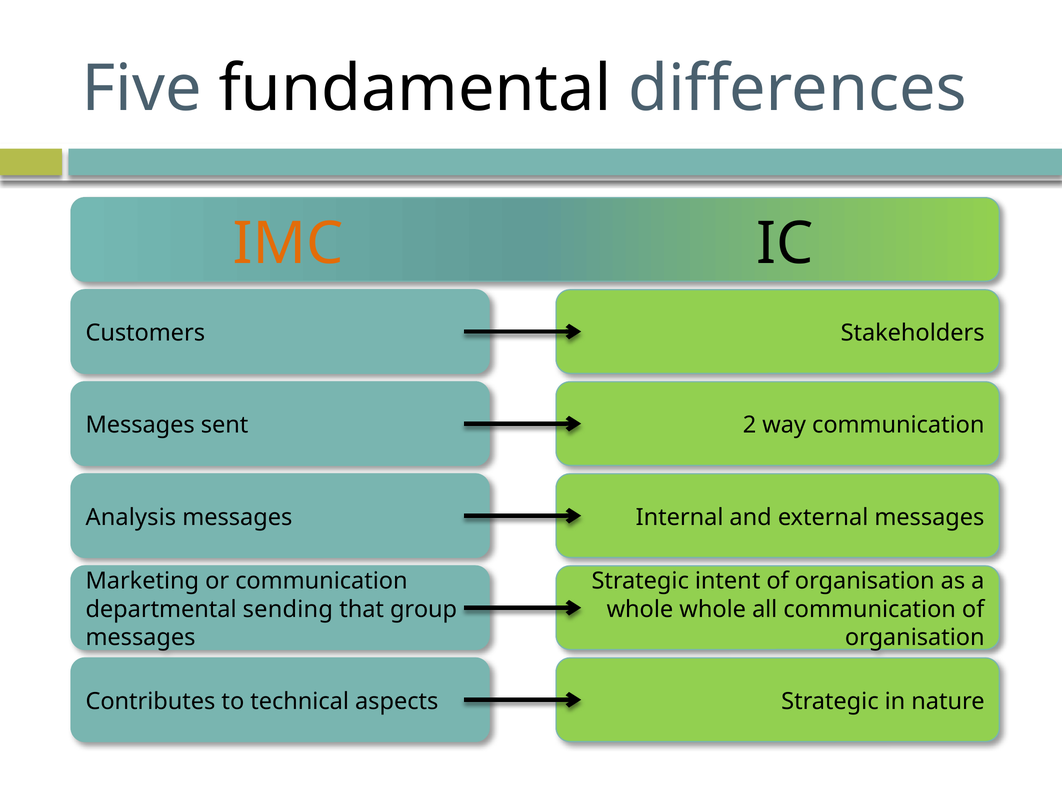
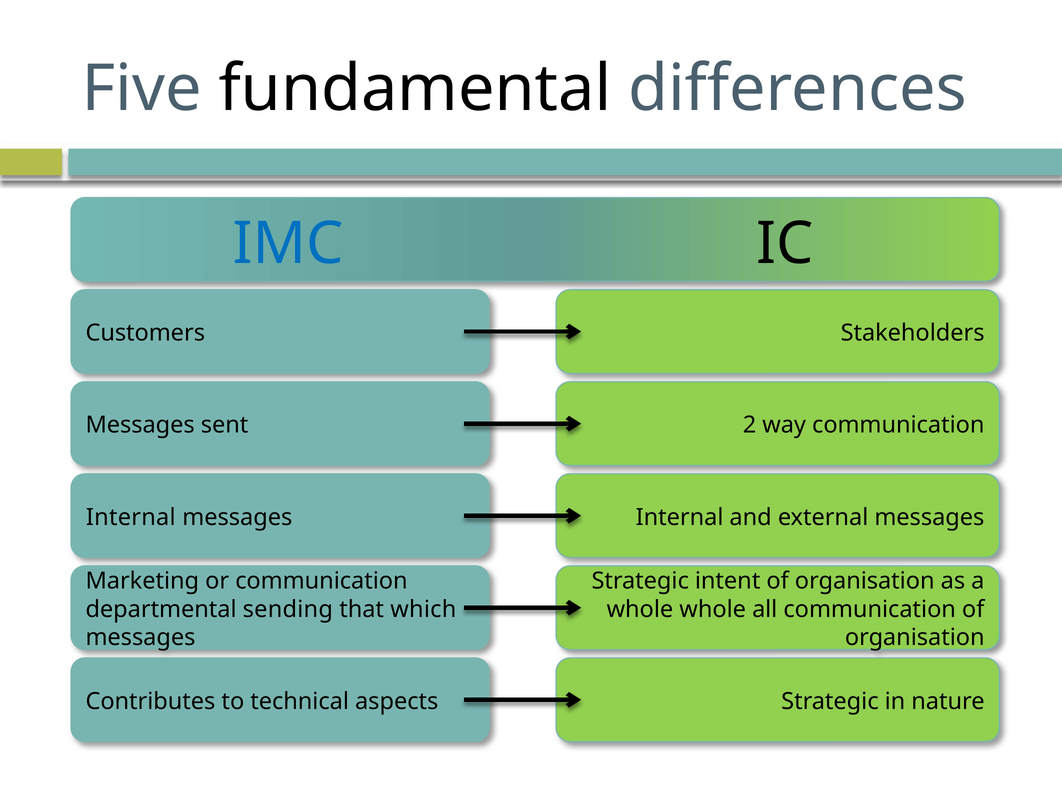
IMC colour: orange -> blue
Analysis at (131, 517): Analysis -> Internal
group: group -> which
